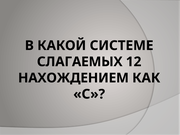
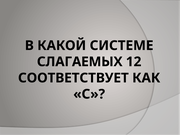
НАХОЖДЕНИЕМ: НАХОЖДЕНИЕМ -> СООТВЕТСТВУЕТ
